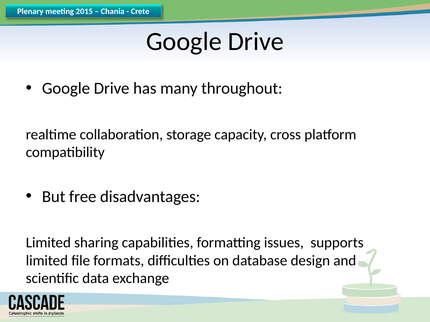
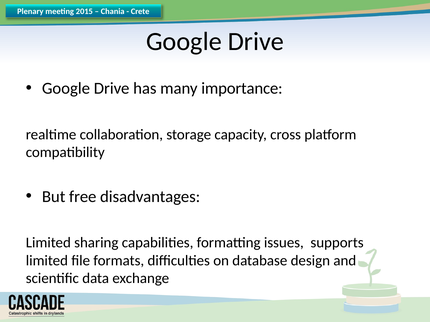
throughout: throughout -> importance
